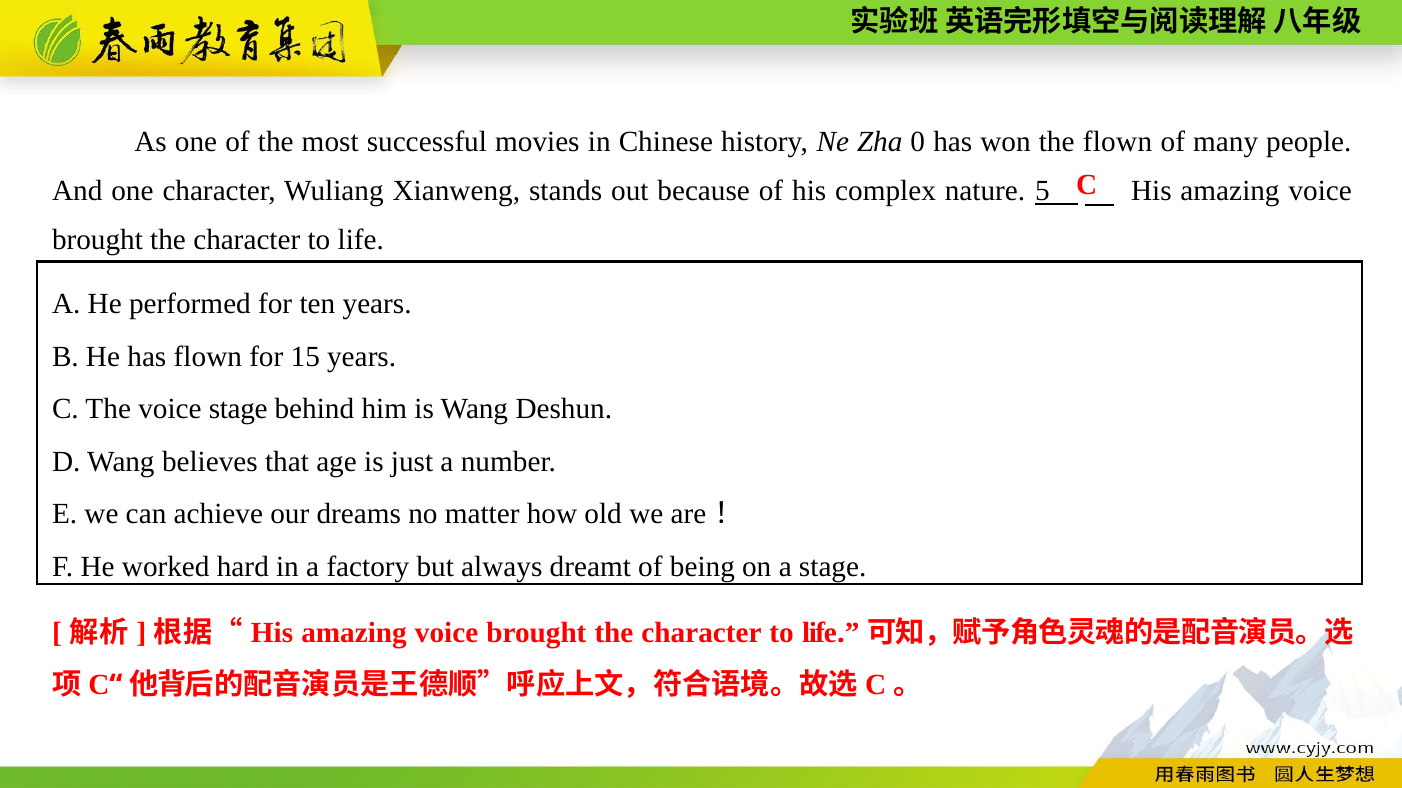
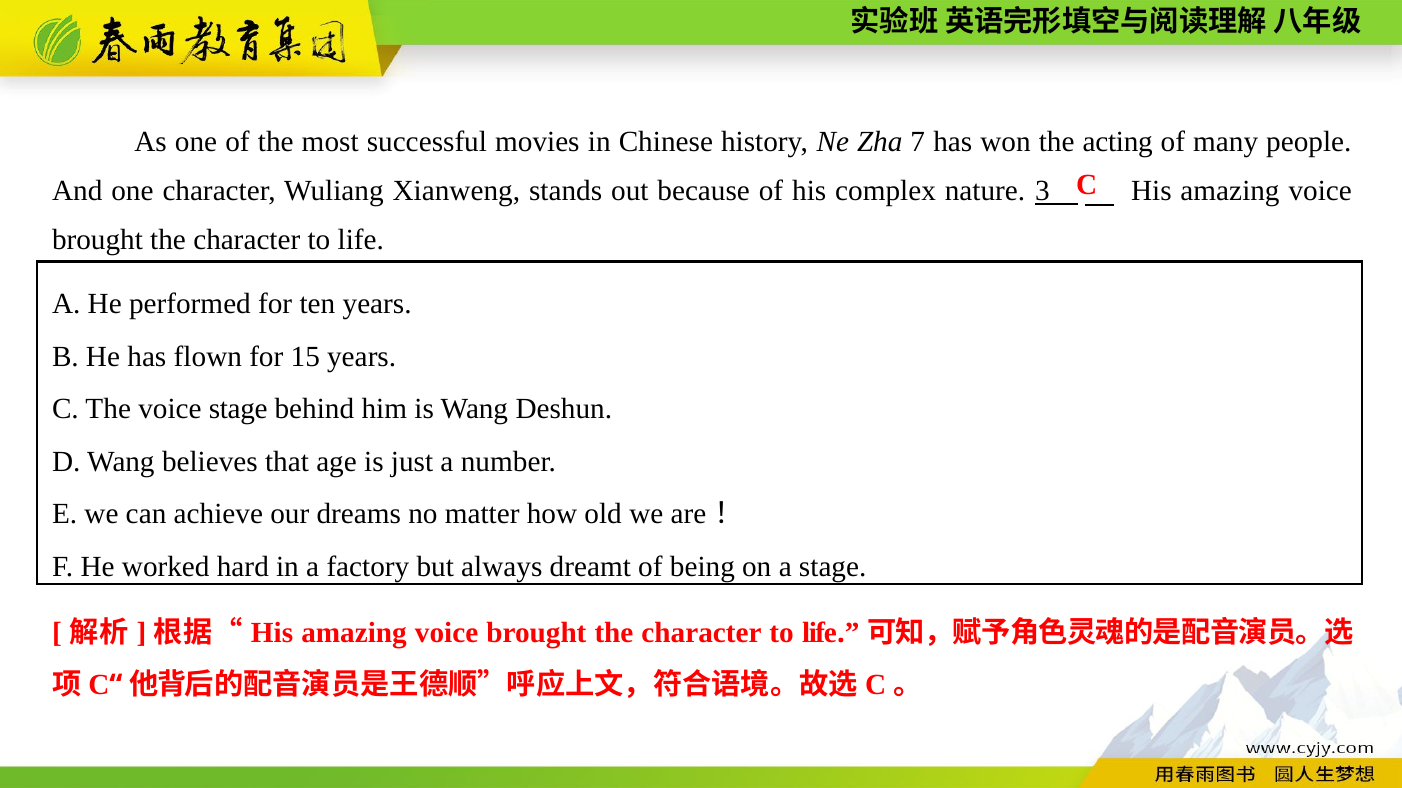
0: 0 -> 7
the flown: flown -> acting
5: 5 -> 3
